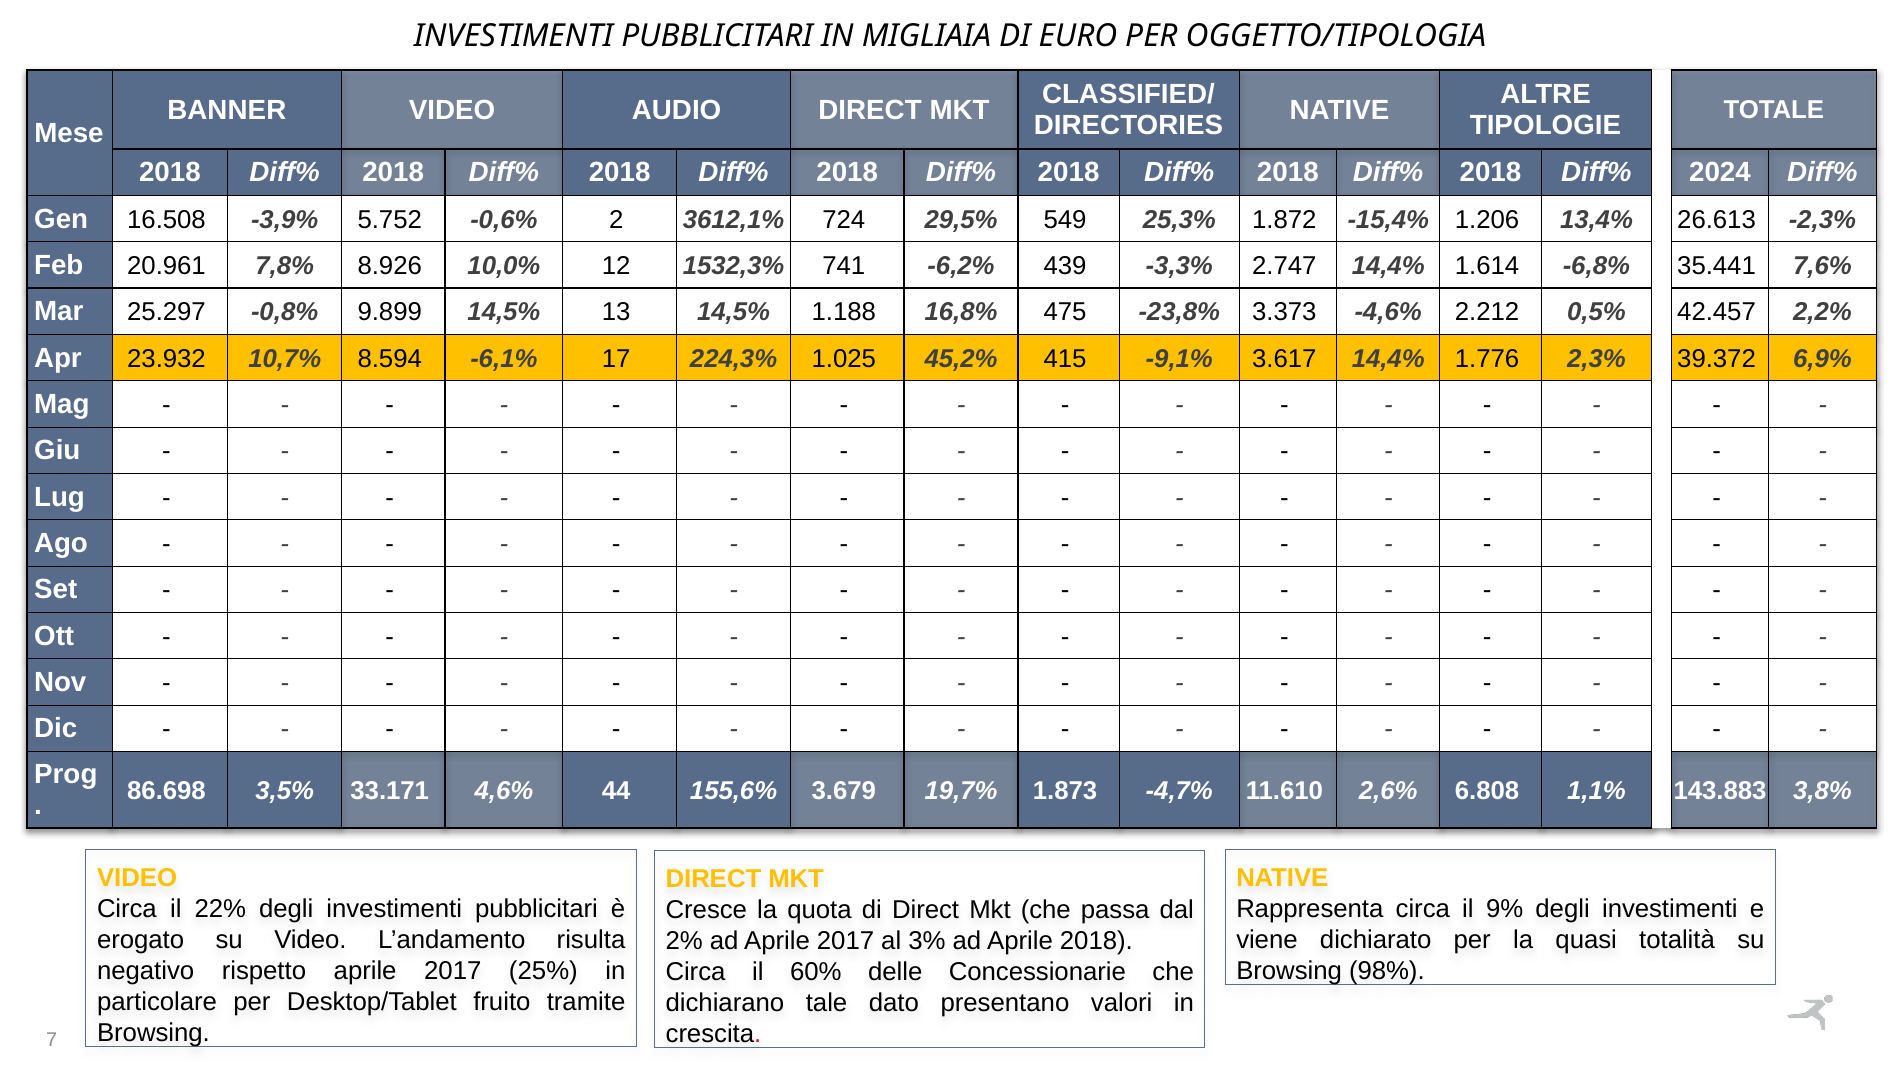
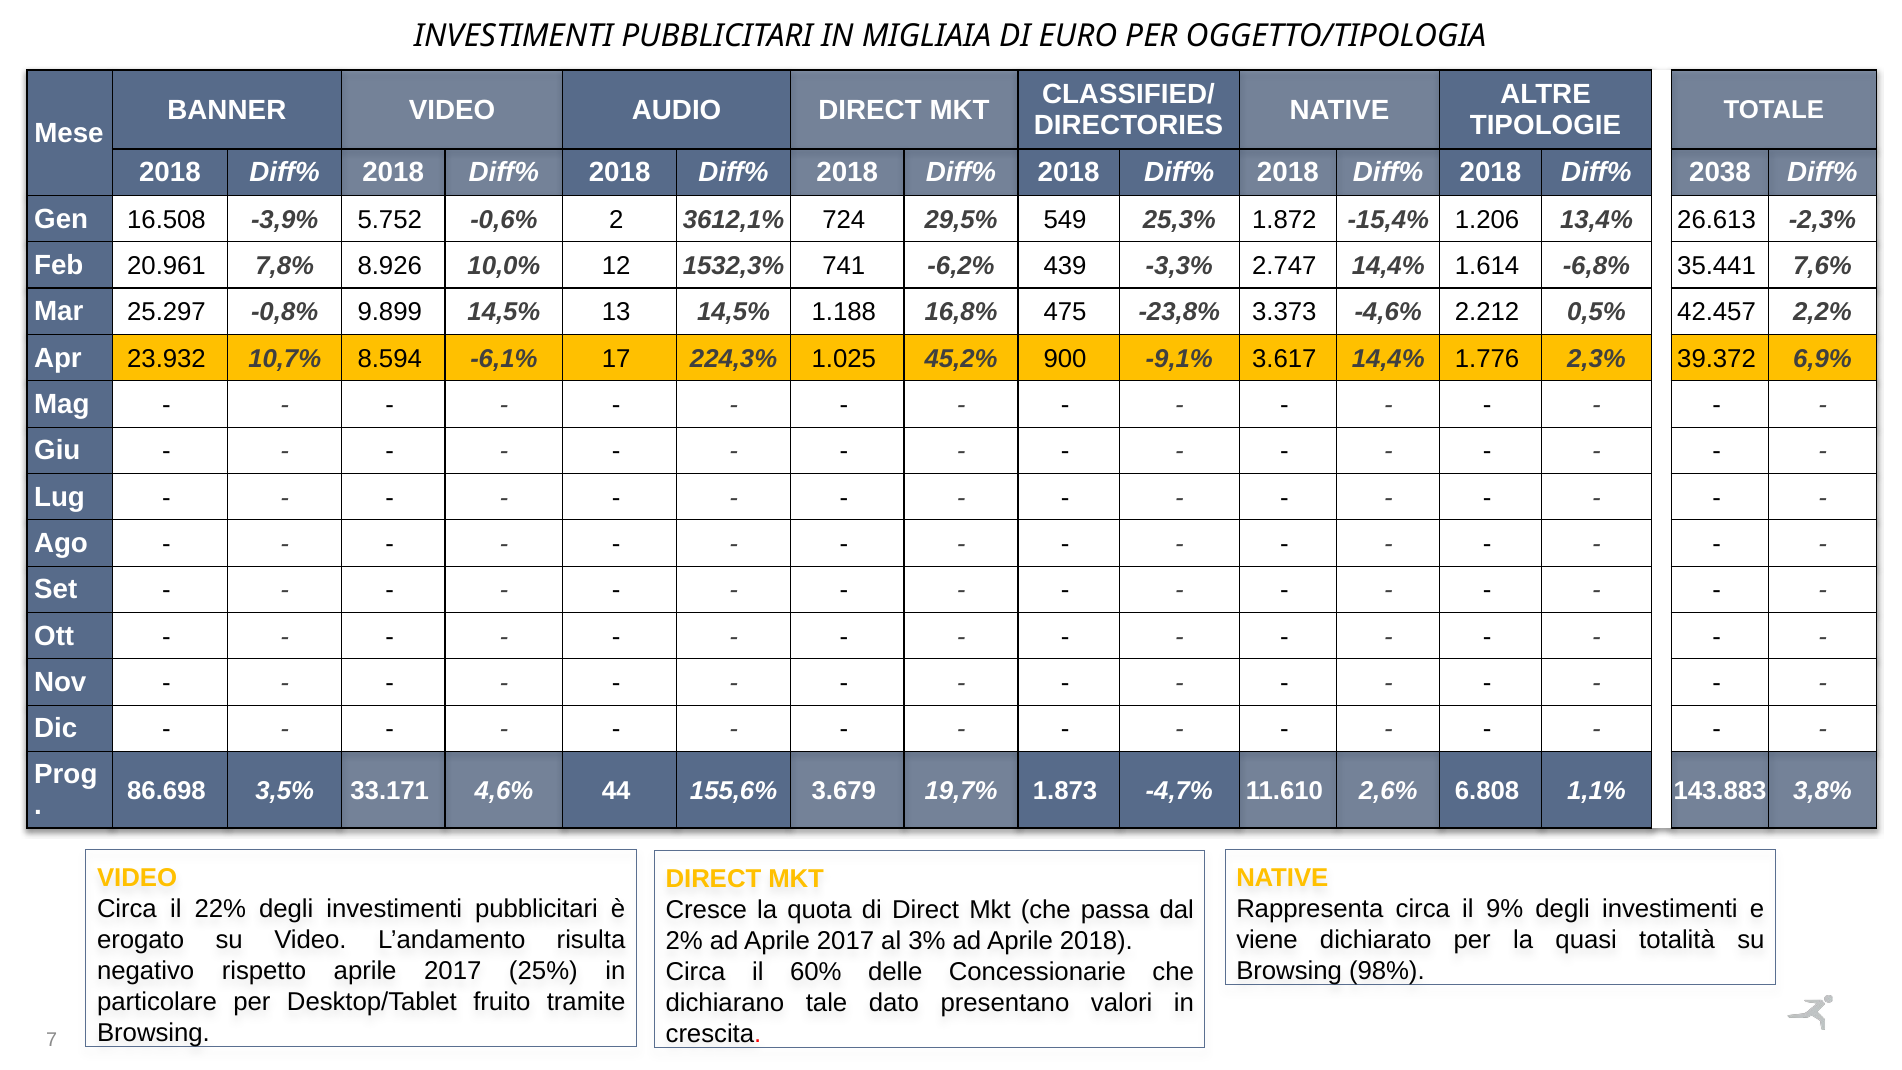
2024: 2024 -> 2038
415: 415 -> 900
